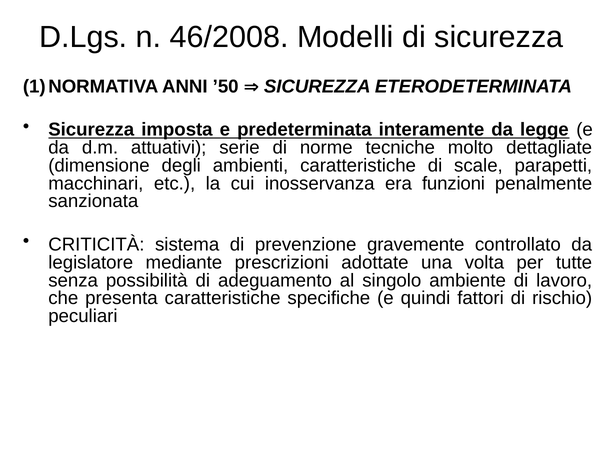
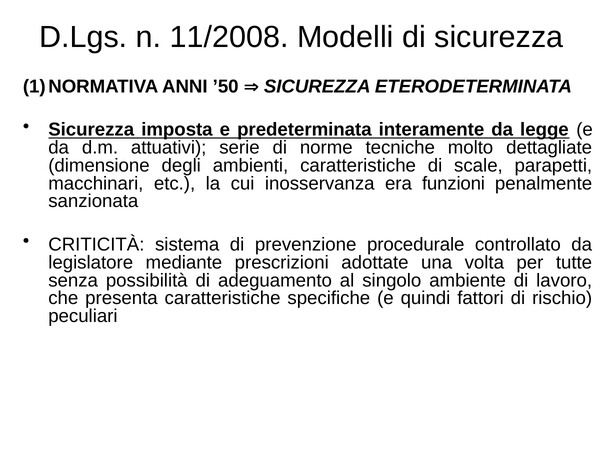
46/2008: 46/2008 -> 11/2008
gravemente: gravemente -> procedurale
